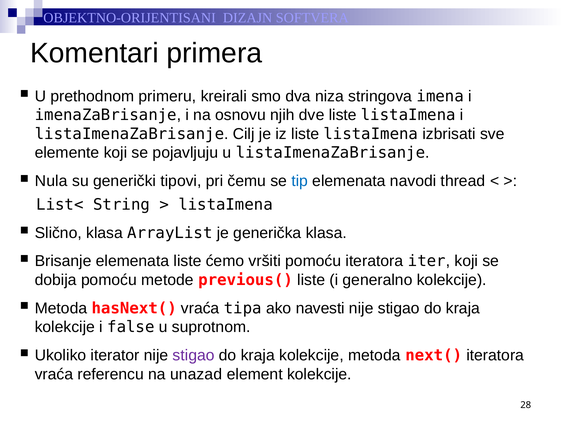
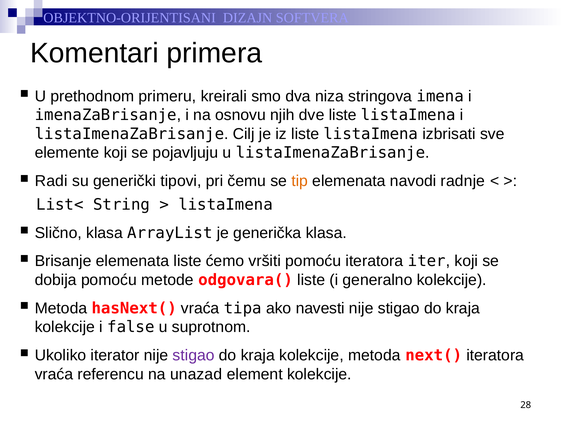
Nula: Nula -> Radi
tip colour: blue -> orange
thread: thread -> radnje
previous(: previous( -> odgovara(
